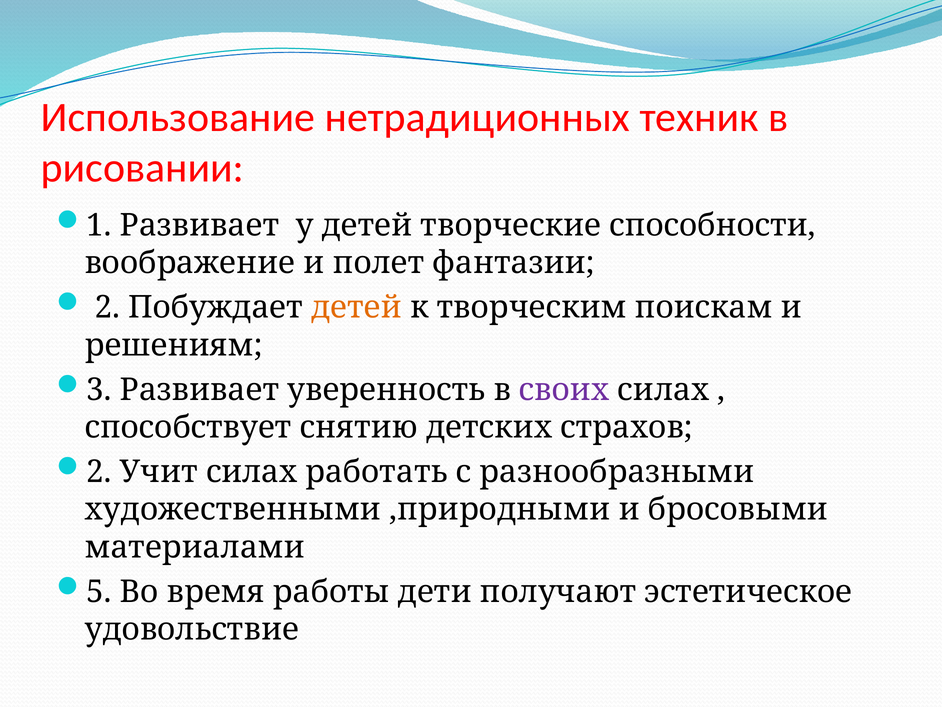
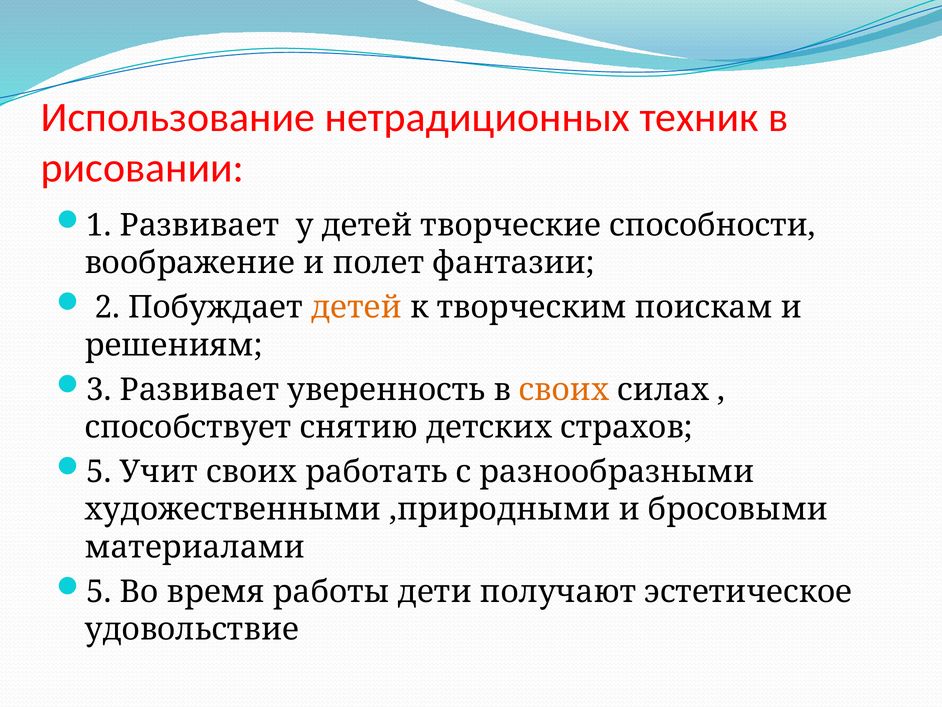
своих at (564, 389) colour: purple -> orange
2 at (99, 472): 2 -> 5
Учит силах: силах -> своих
